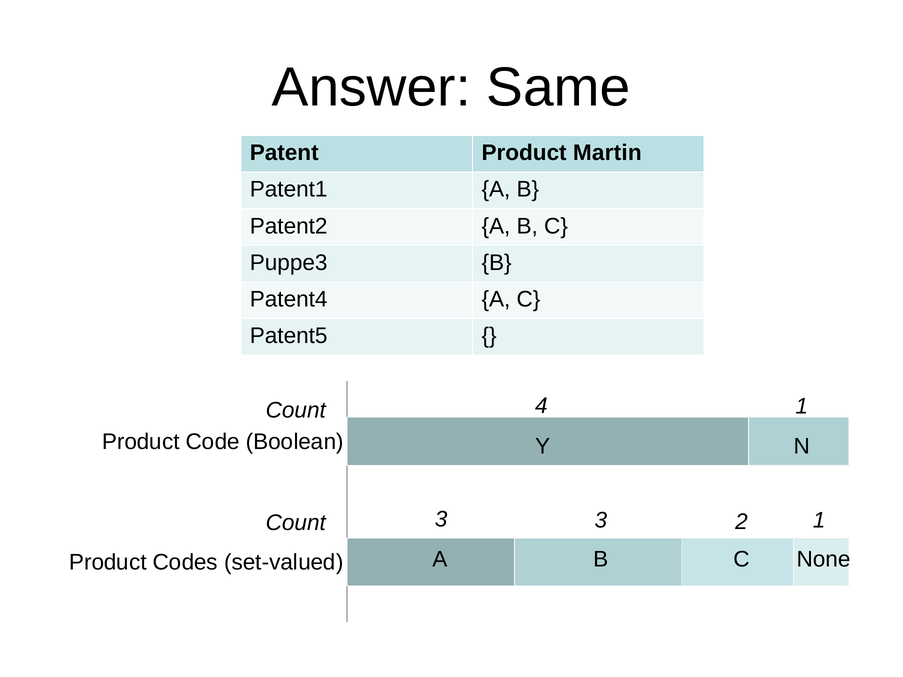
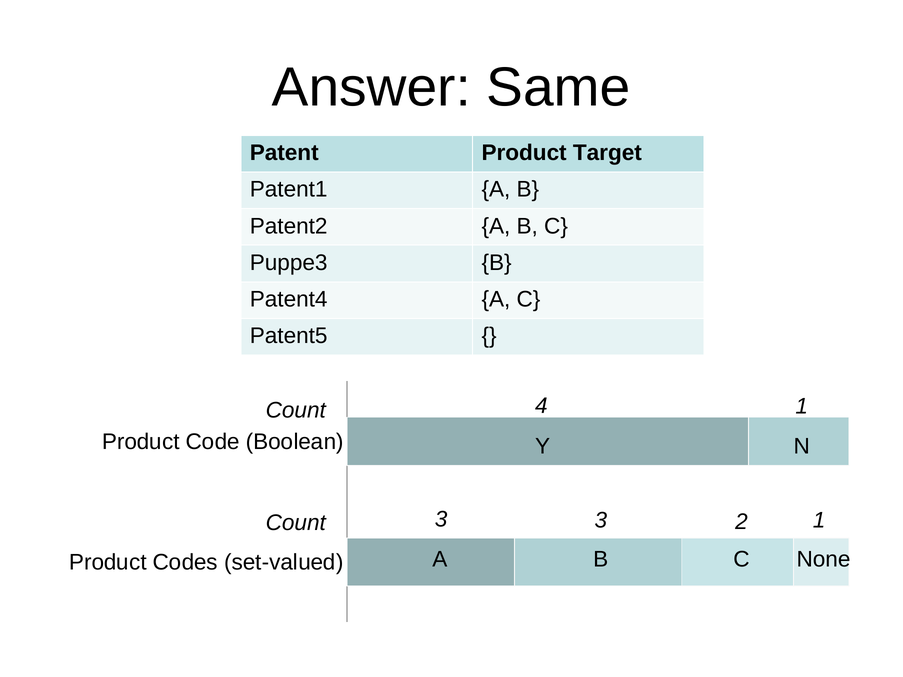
Martin: Martin -> Target
